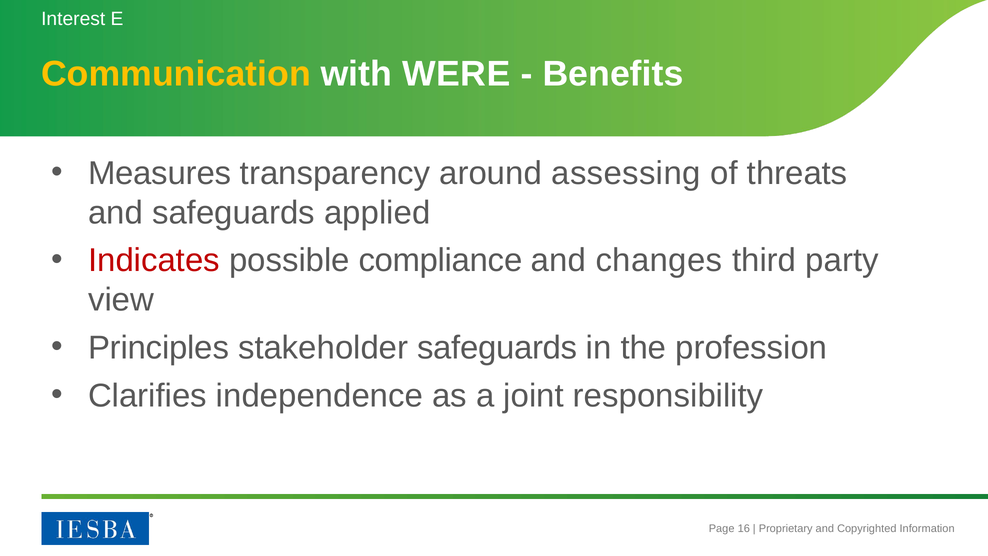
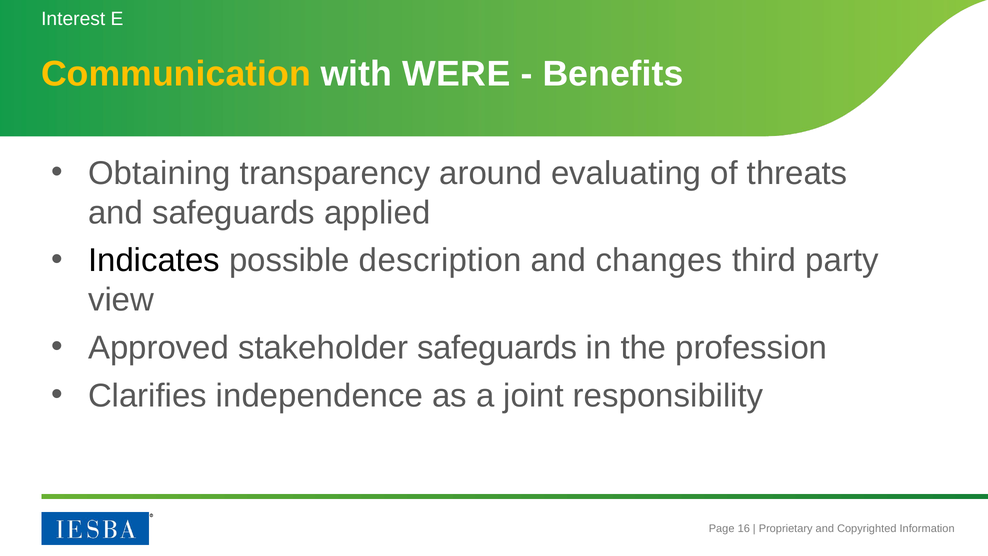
Measures: Measures -> Obtaining
assessing: assessing -> evaluating
Indicates colour: red -> black
compliance: compliance -> description
Principles: Principles -> Approved
